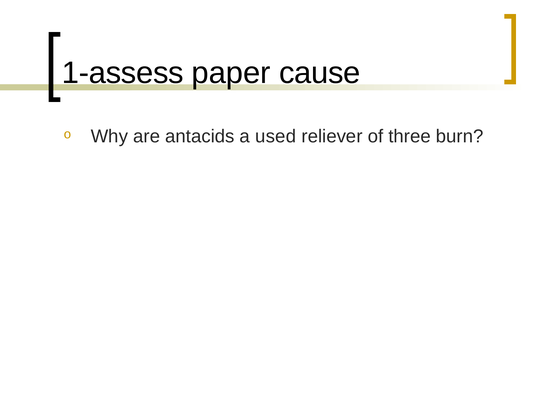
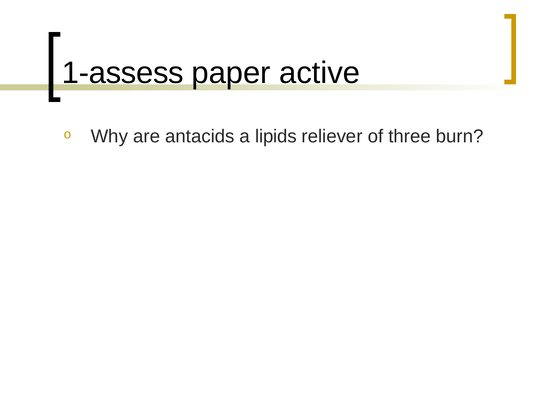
cause: cause -> active
used: used -> lipids
